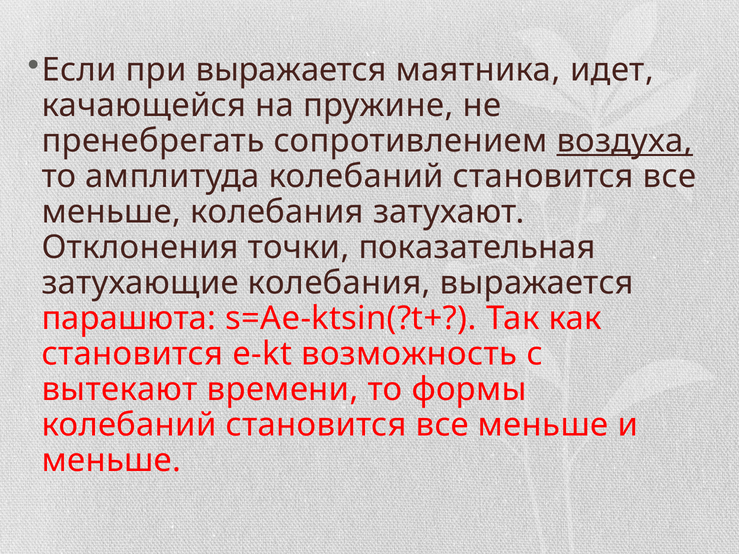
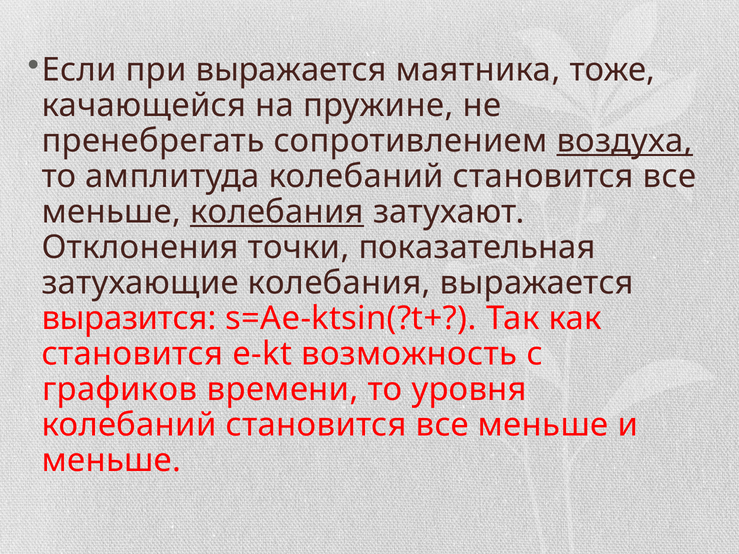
идет: идет -> тоже
колебания at (277, 212) underline: none -> present
парашюта: парашюта -> выразится
вытекают: вытекают -> графиков
формы: формы -> уровня
